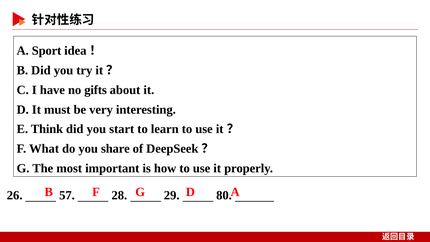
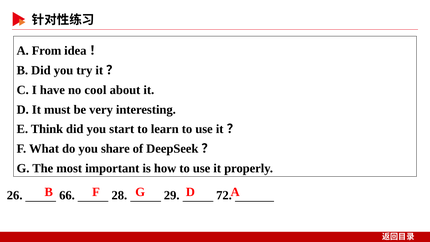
Sport: Sport -> From
gifts: gifts -> cool
57: 57 -> 66
80: 80 -> 72
